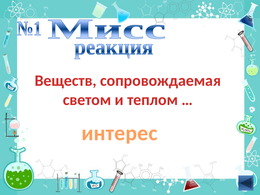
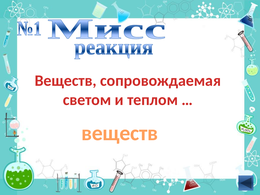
интерес at (119, 133): интерес -> веществ
